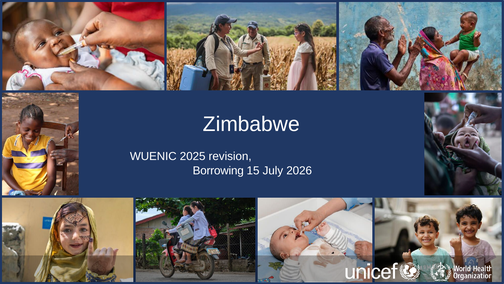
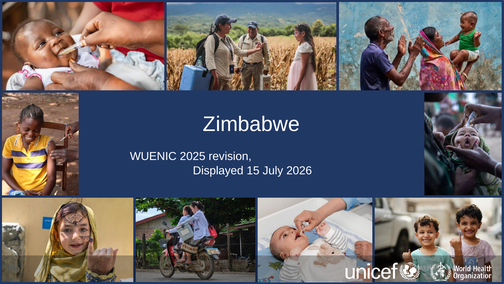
Borrowing: Borrowing -> Displayed
